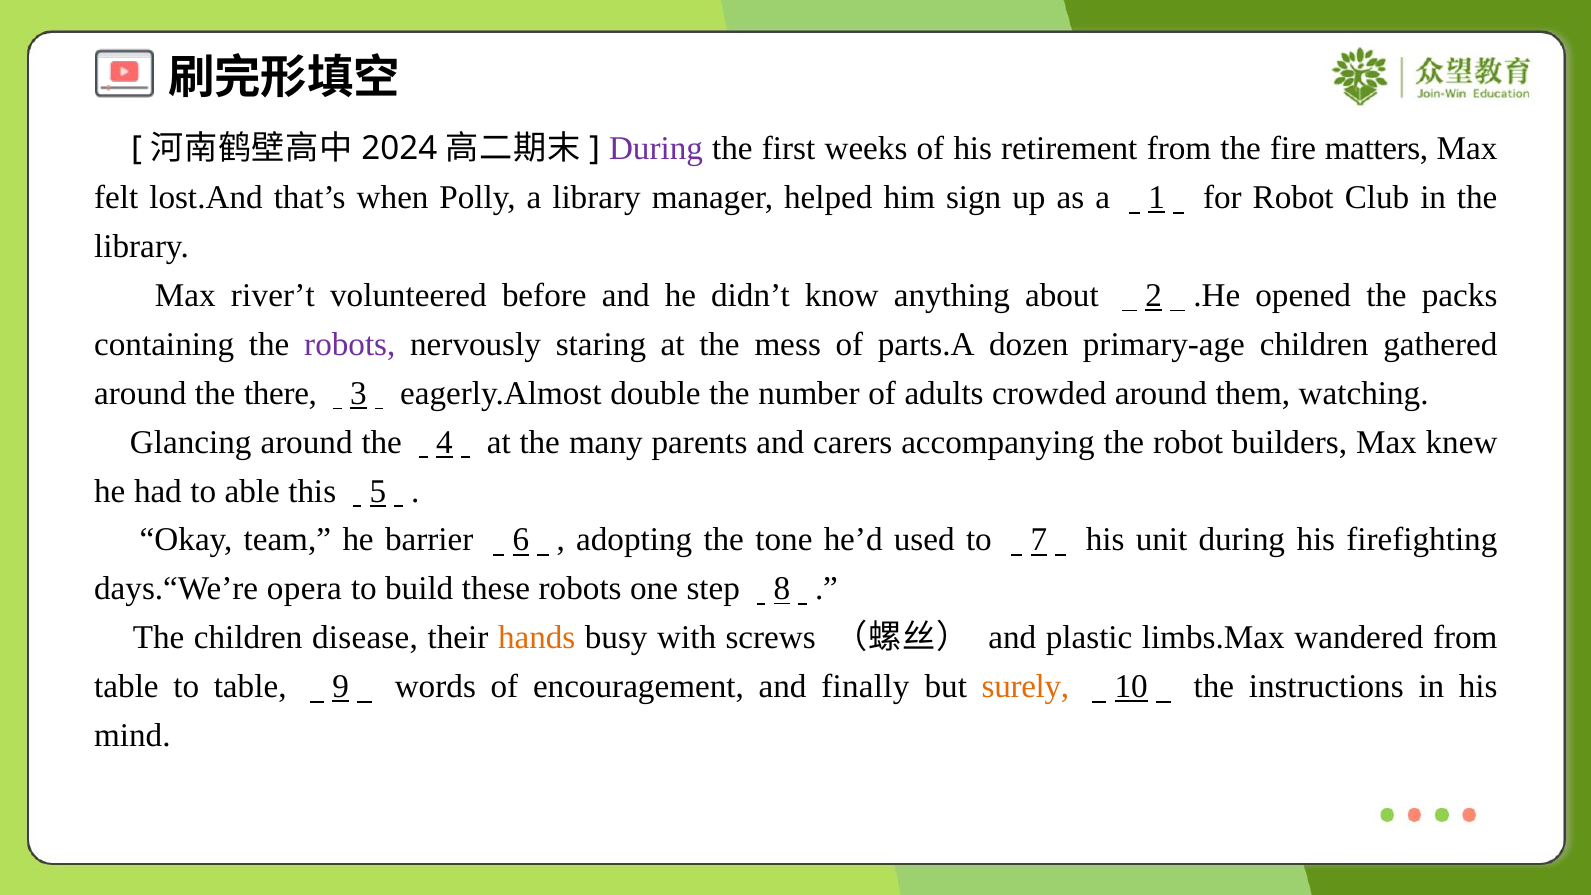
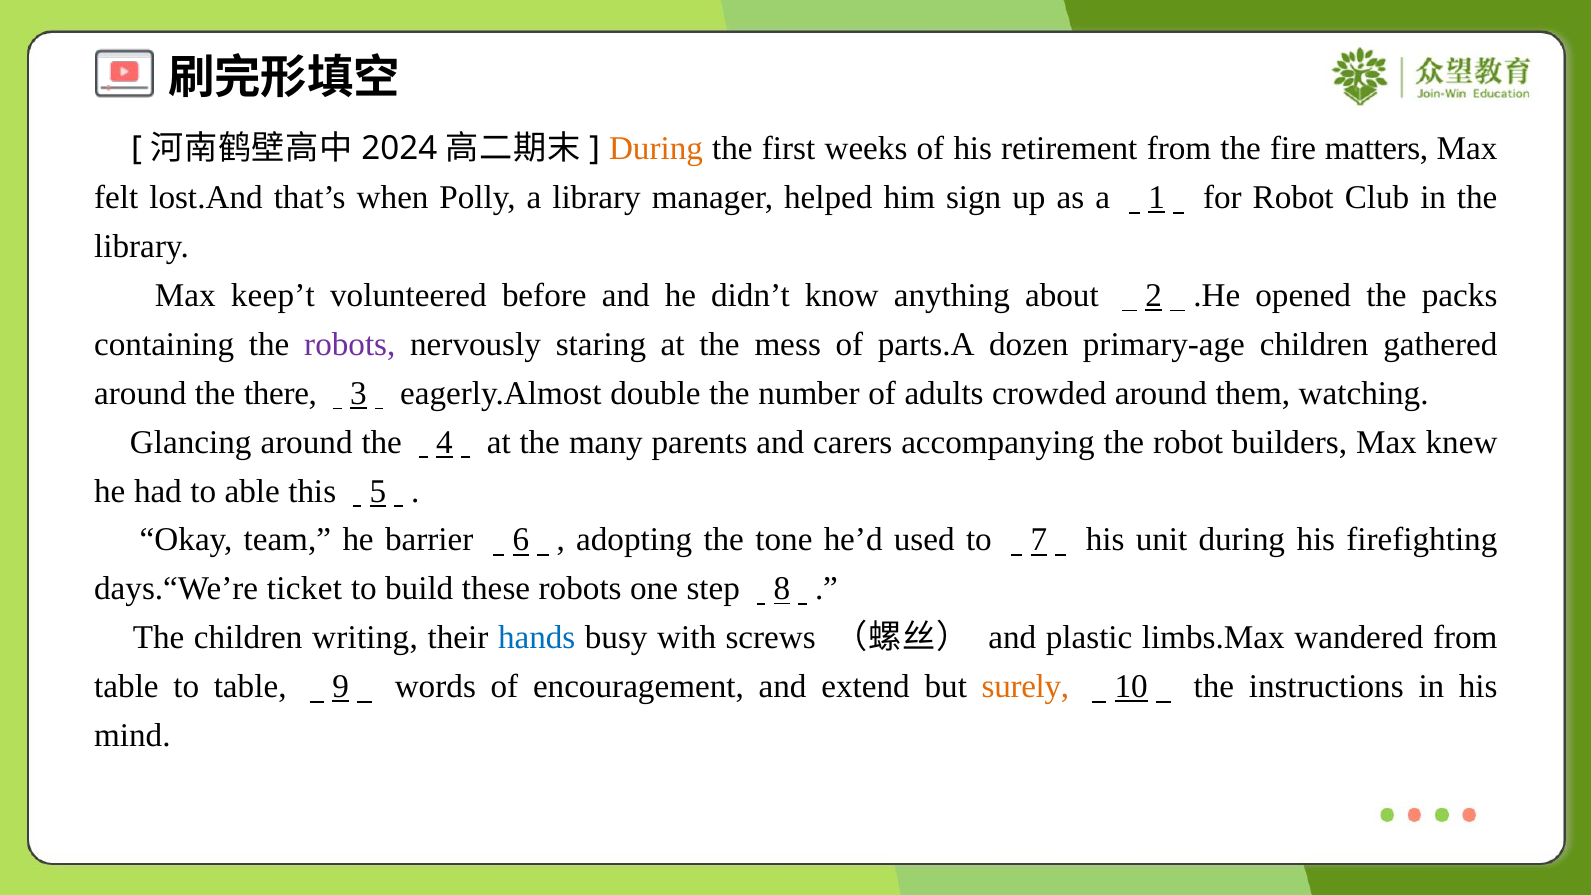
During at (656, 149) colour: purple -> orange
river’t: river’t -> keep’t
opera: opera -> ticket
disease: disease -> writing
hands colour: orange -> blue
finally: finally -> extend
